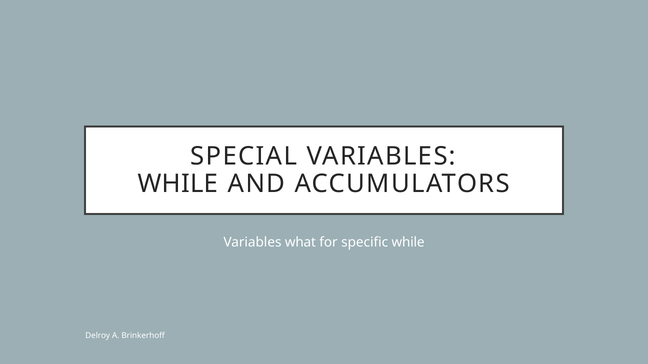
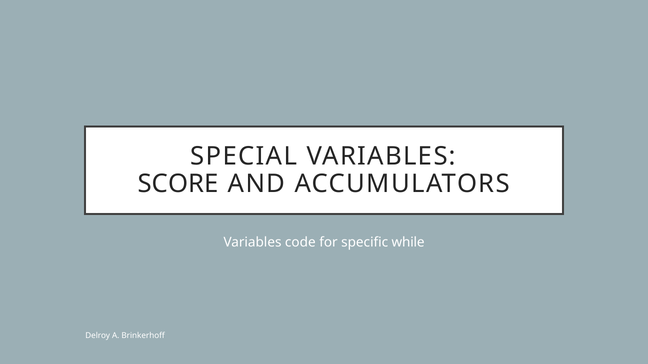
WHILE at (178, 184): WHILE -> SCORE
what: what -> code
